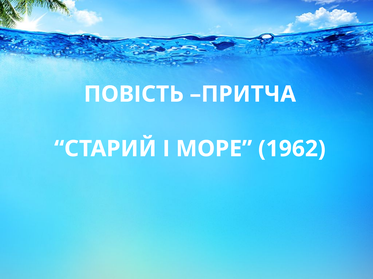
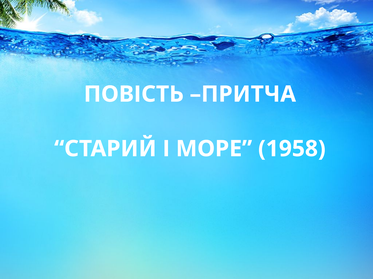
1962: 1962 -> 1958
